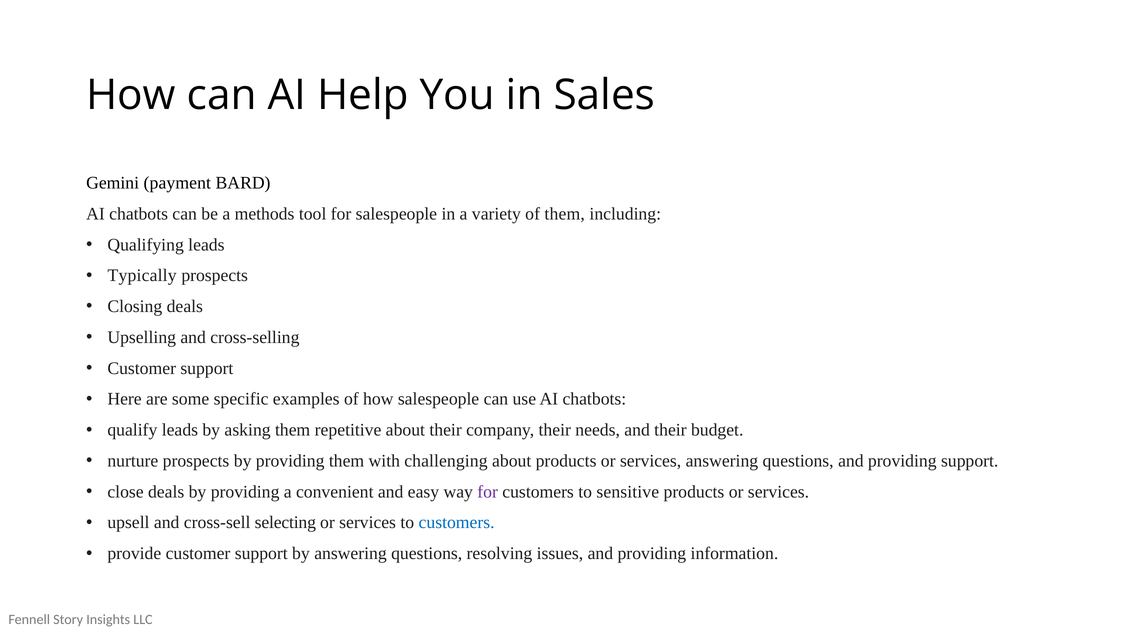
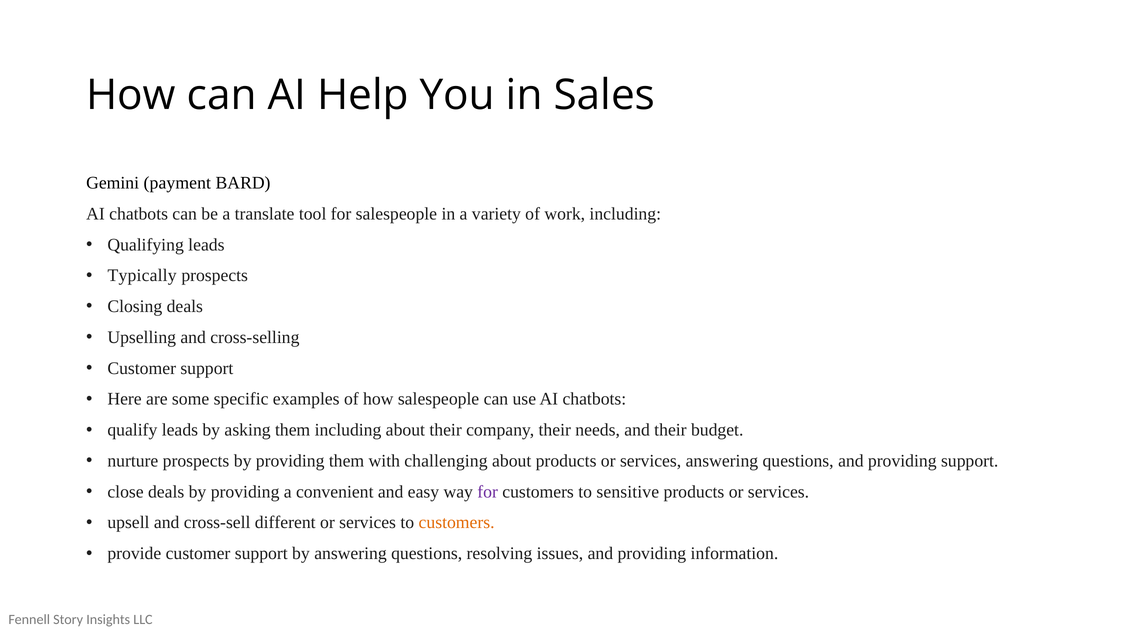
methods: methods -> translate
of them: them -> work
them repetitive: repetitive -> including
selecting: selecting -> different
customers at (457, 523) colour: blue -> orange
